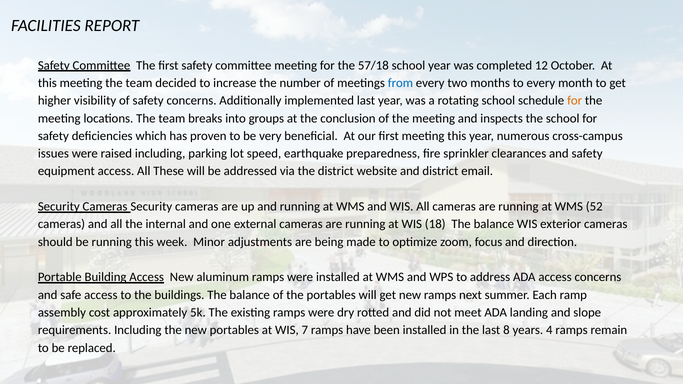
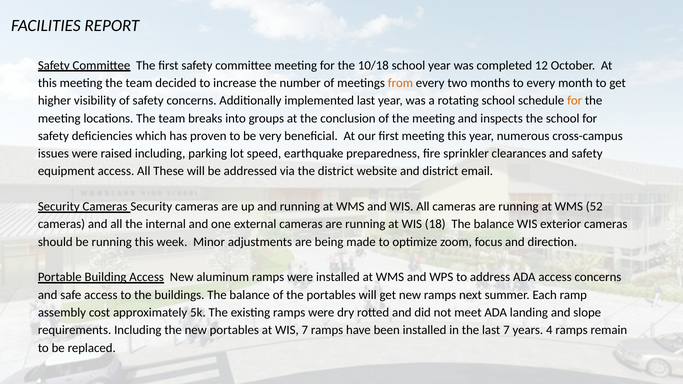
57/18: 57/18 -> 10/18
from colour: blue -> orange
last 8: 8 -> 7
